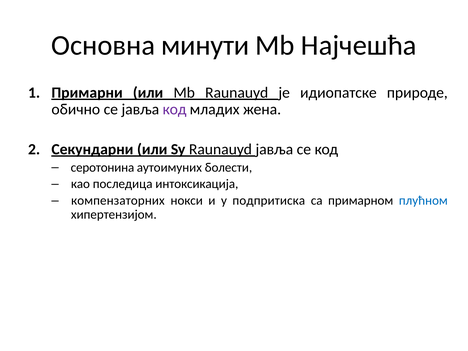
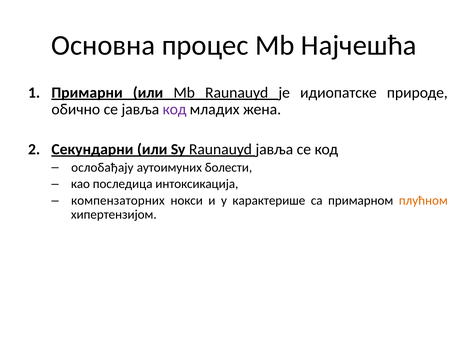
минути: минути -> процес
серотонина: серотонина -> ослобађају
подпритиска: подпритиска -> карактерише
плућном colour: blue -> orange
